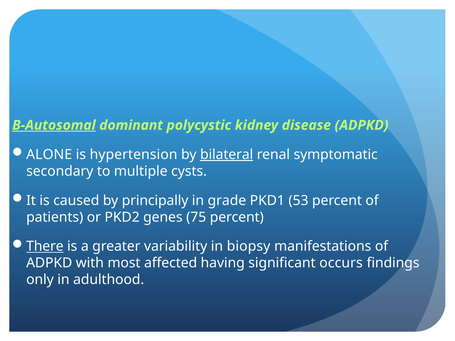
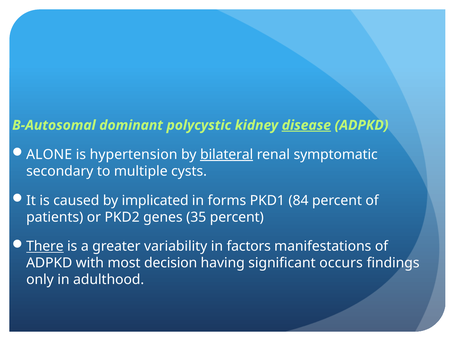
B-Autosomal underline: present -> none
disease underline: none -> present
principally: principally -> implicated
grade: grade -> forms
53: 53 -> 84
75: 75 -> 35
biopsy: biopsy -> factors
affected: affected -> decision
